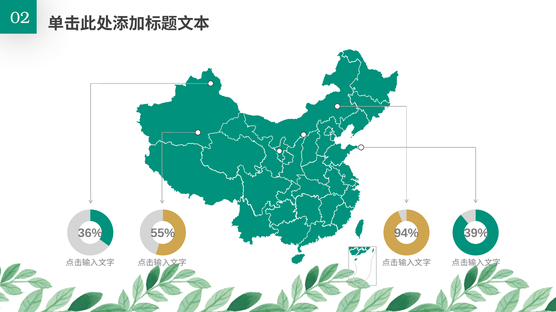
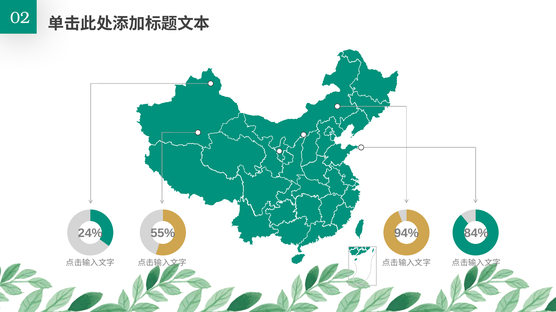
36%: 36% -> 24%
39%: 39% -> 84%
